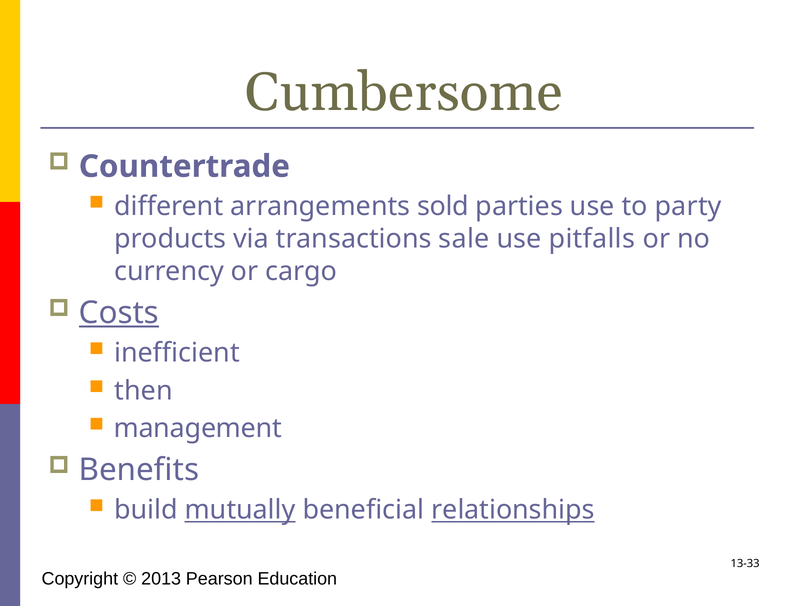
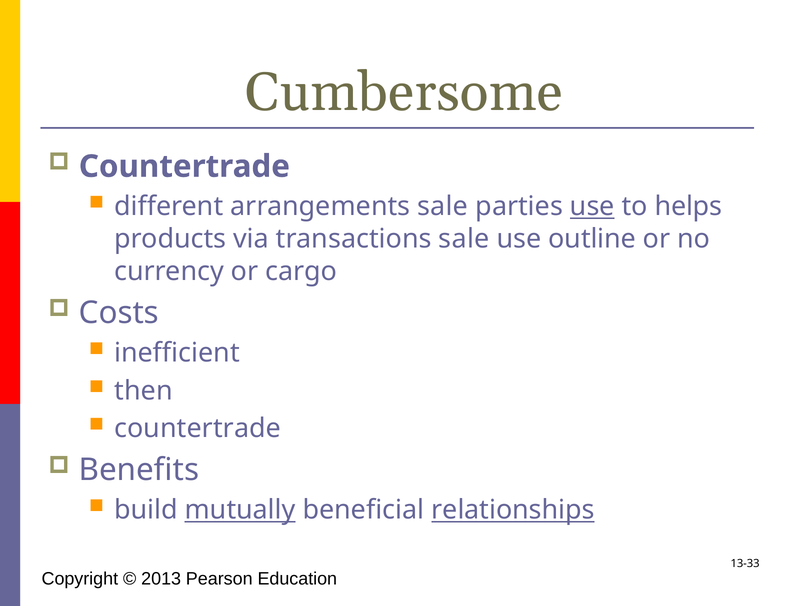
arrangements sold: sold -> sale
use at (592, 207) underline: none -> present
party: party -> helps
pitfalls: pitfalls -> outline
Costs underline: present -> none
management at (198, 428): management -> countertrade
